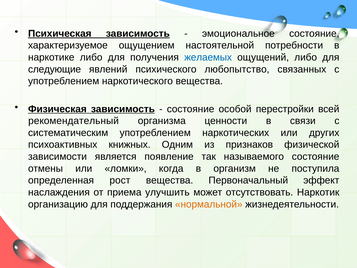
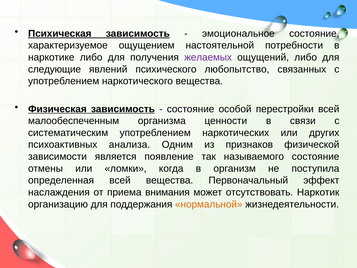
желаемых colour: blue -> purple
рекомендательный: рекомендательный -> малообеспеченным
книжных: книжных -> анализа
определенная рост: рост -> всей
улучшить: улучшить -> внимания
